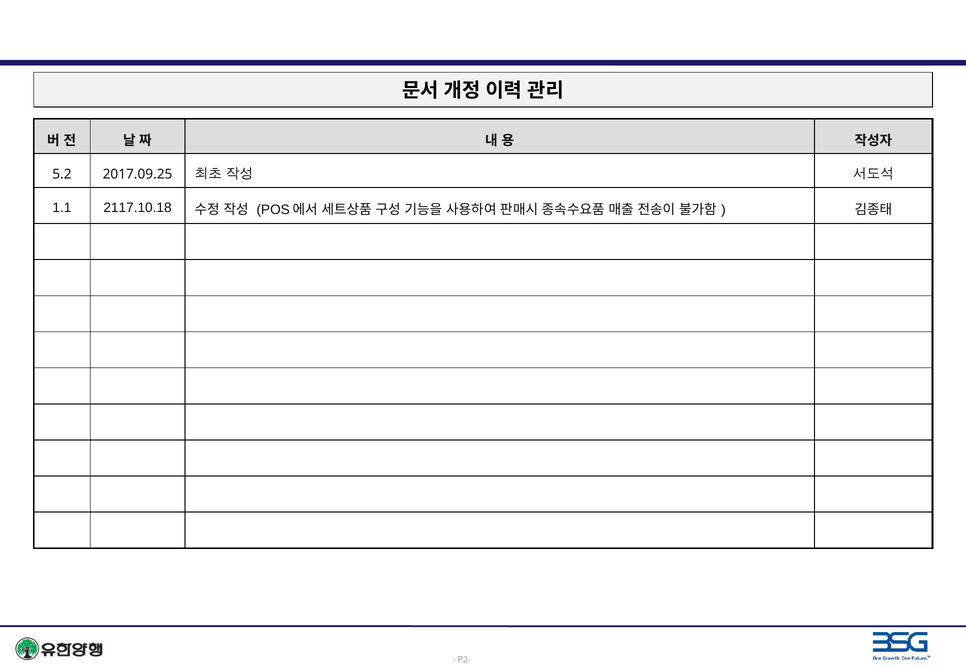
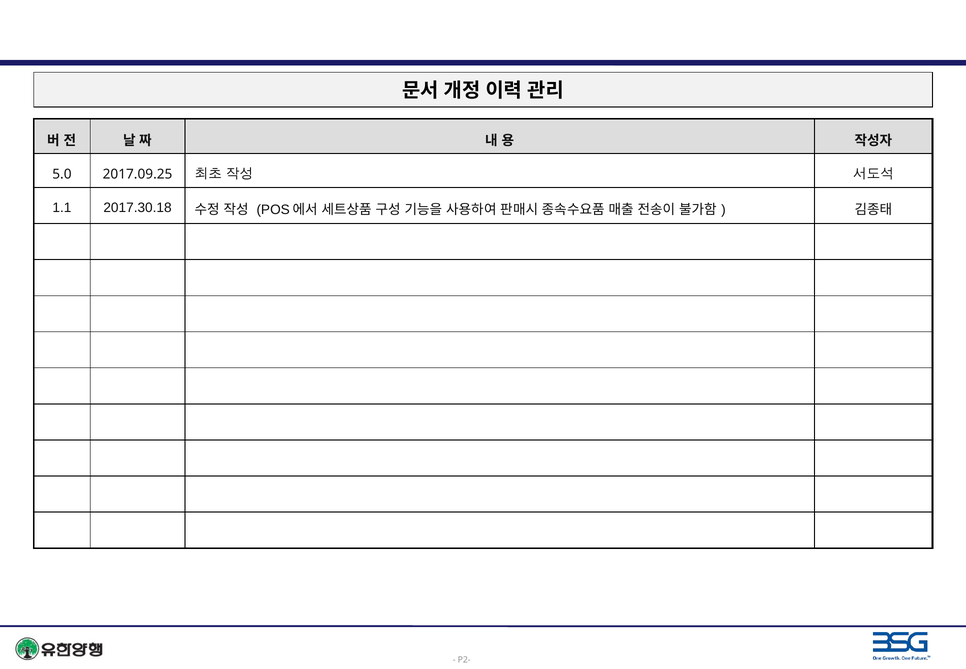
5.2: 5.2 -> 5.0
2117.10.18: 2117.10.18 -> 2017.30.18
